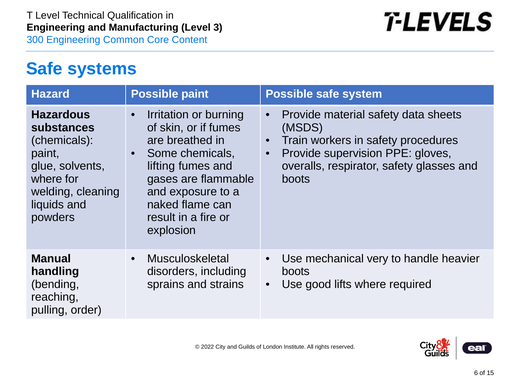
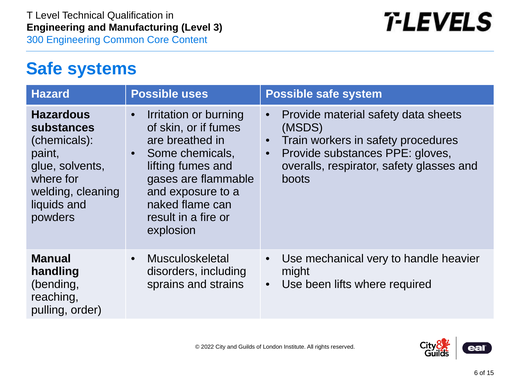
Possible paint: paint -> uses
Provide supervision: supervision -> substances
boots at (296, 272): boots -> might
good: good -> been
